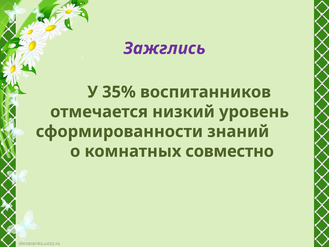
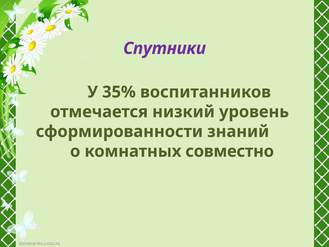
Зажглись: Зажглись -> Спутники
